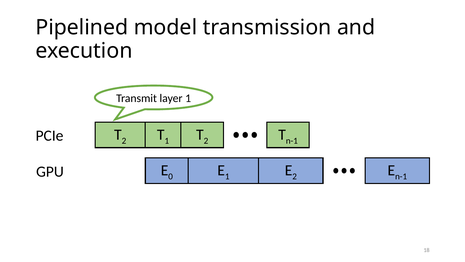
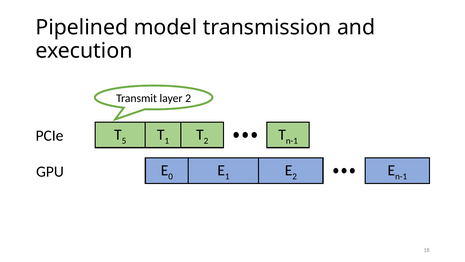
layer 1: 1 -> 2
2 at (124, 141): 2 -> 5
